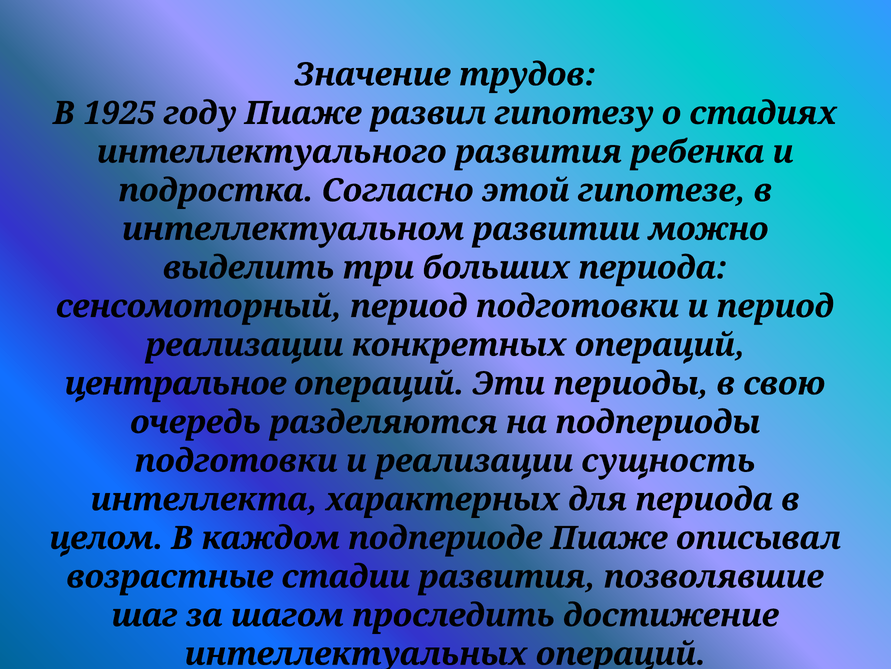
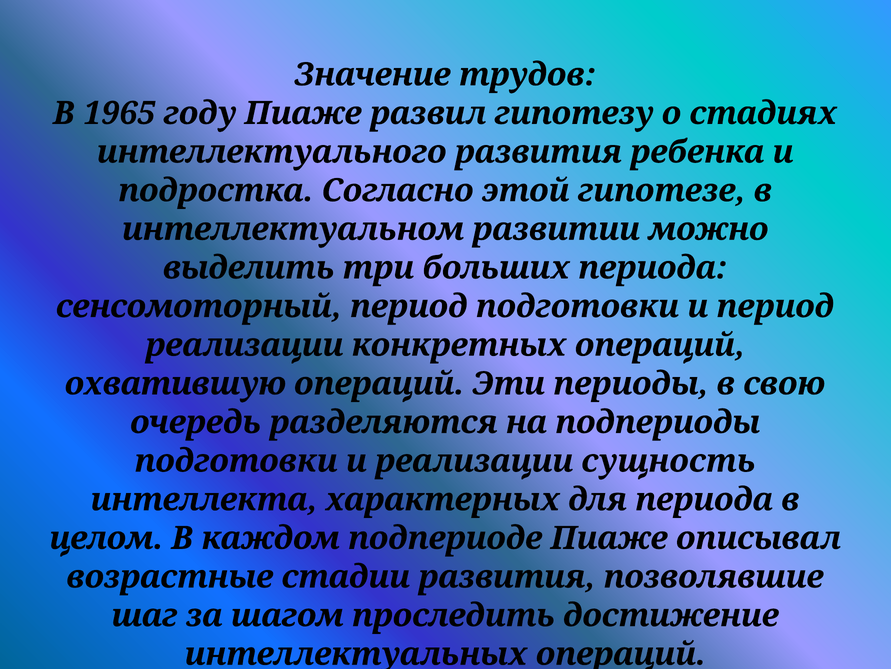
1925: 1925 -> 1965
центральное: центральное -> охватившую
